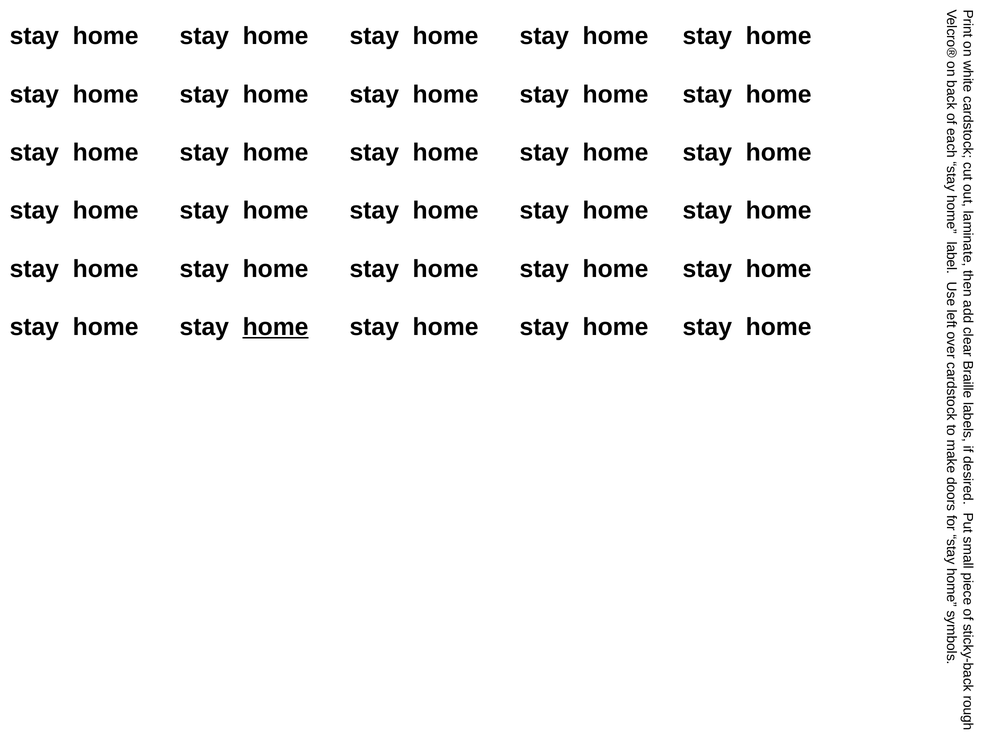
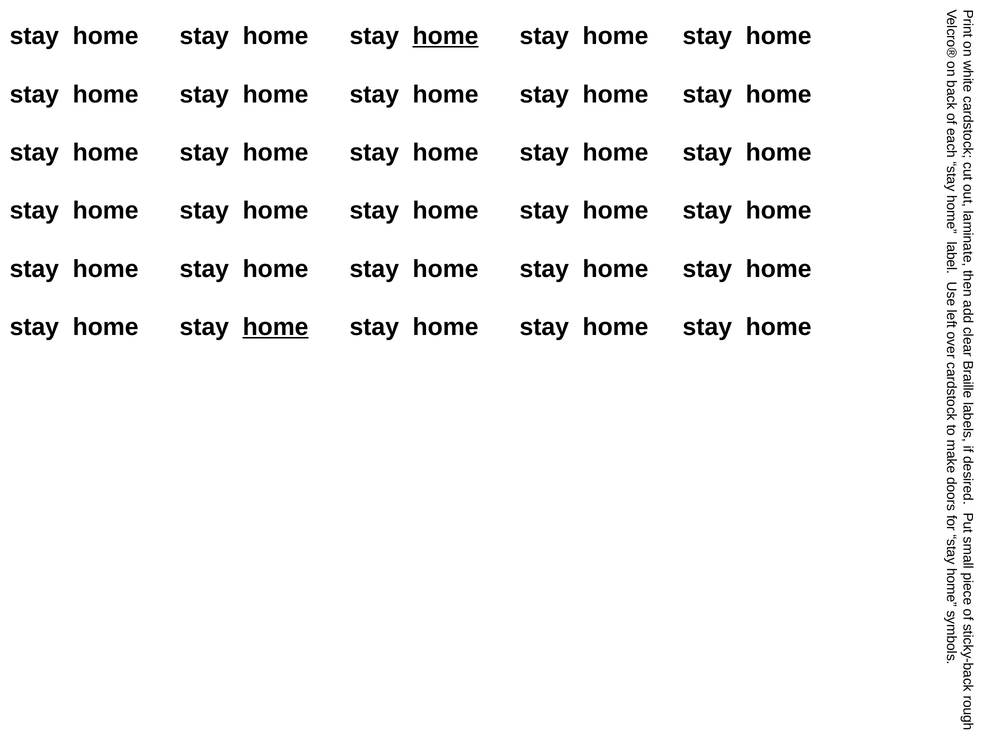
home at (446, 36) underline: none -> present
